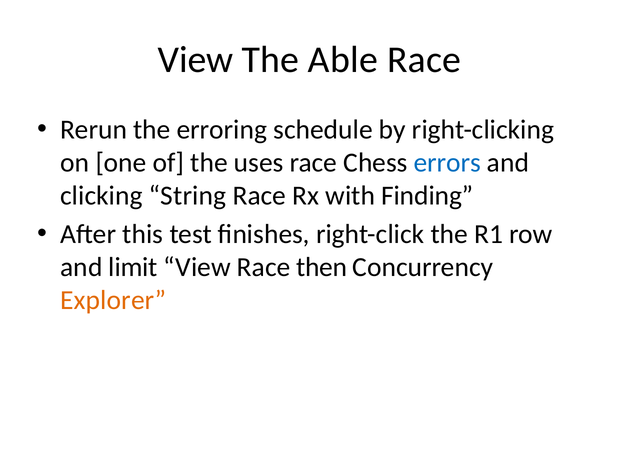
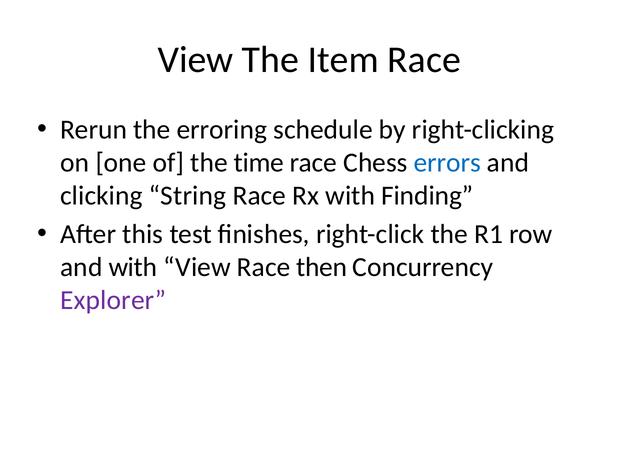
Able: Able -> Item
uses: uses -> time
and limit: limit -> with
Explorer colour: orange -> purple
